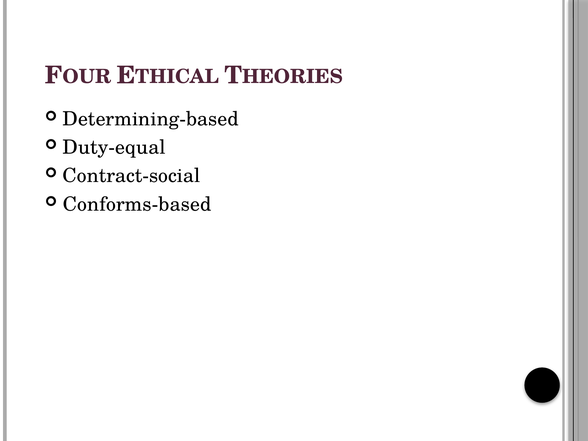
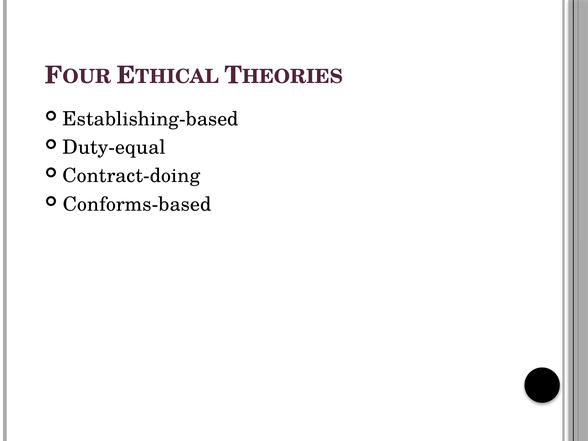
Determining-based: Determining-based -> Establishing-based
Contract-social: Contract-social -> Contract-doing
